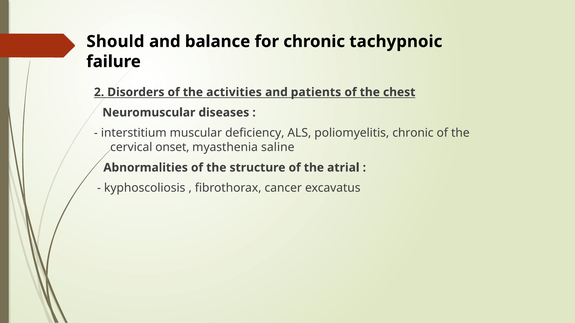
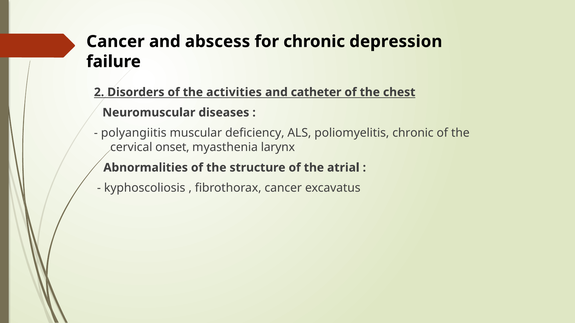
Should at (115, 42): Should -> Cancer
balance: balance -> abscess
tachypnoic: tachypnoic -> depression
patients: patients -> catheter
interstitium: interstitium -> polyangiitis
saline: saline -> larynx
